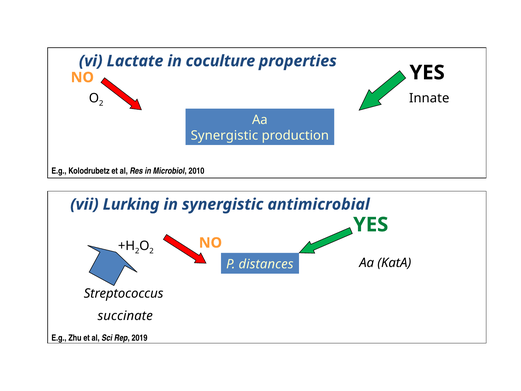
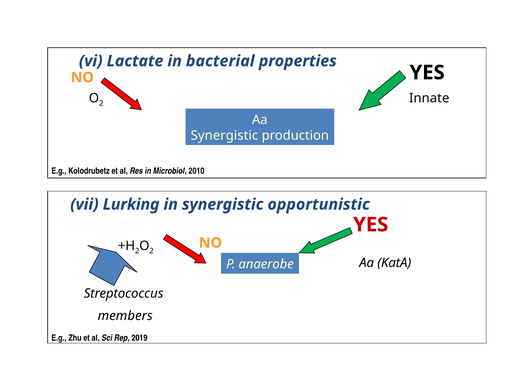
coculture: coculture -> bacterial
antimicrobial: antimicrobial -> opportunistic
YES at (371, 225) colour: green -> red
distances: distances -> anaerobe
succinate: succinate -> members
